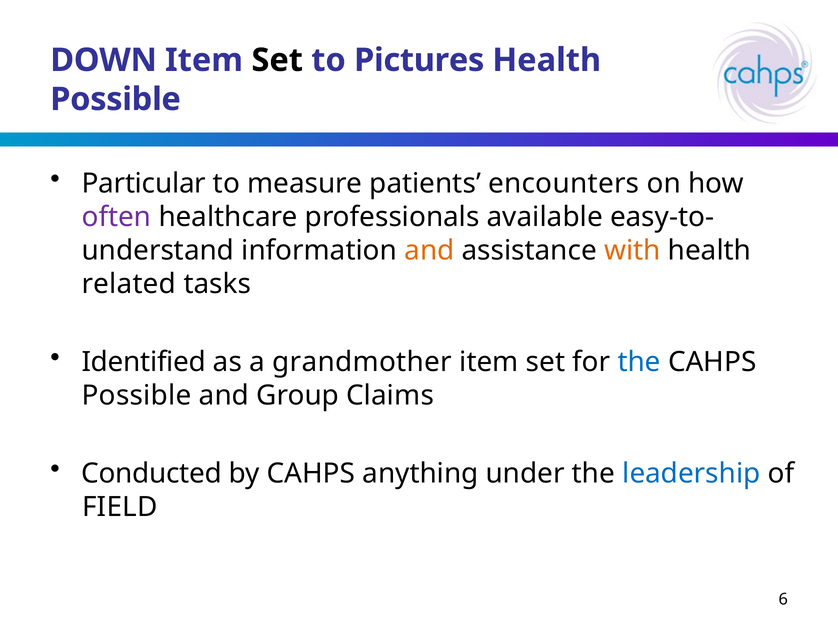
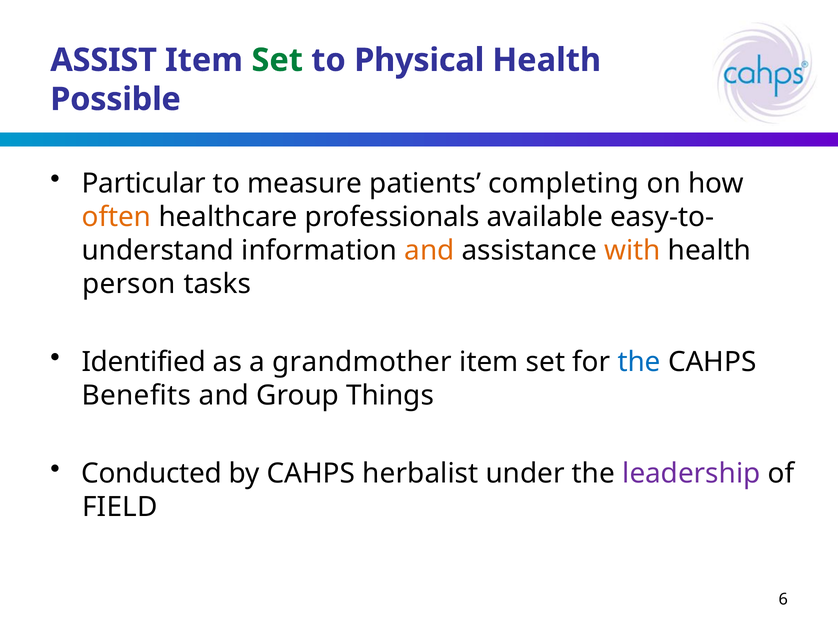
DOWN: DOWN -> ASSIST
Set at (277, 60) colour: black -> green
Pictures: Pictures -> Physical
encounters: encounters -> completing
often colour: purple -> orange
related: related -> person
Possible at (137, 396): Possible -> Benefits
Claims: Claims -> Things
anything: anything -> herbalist
leadership colour: blue -> purple
